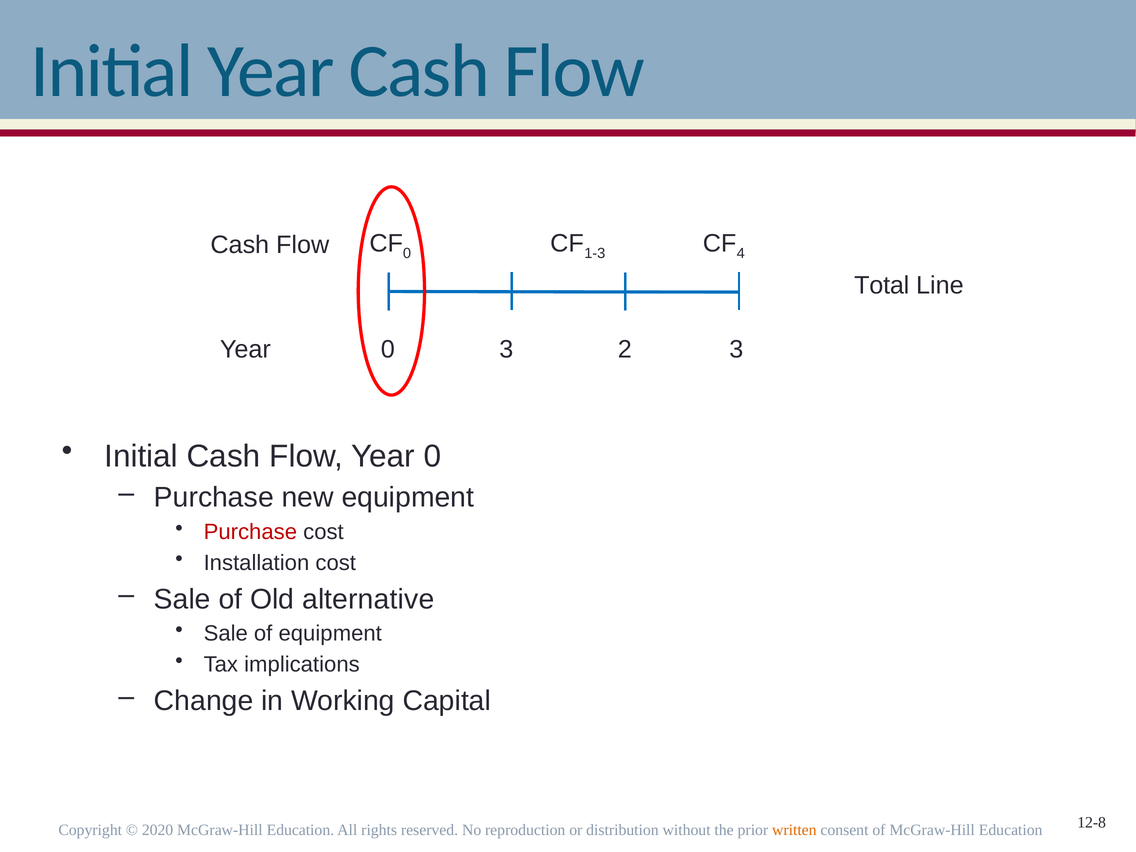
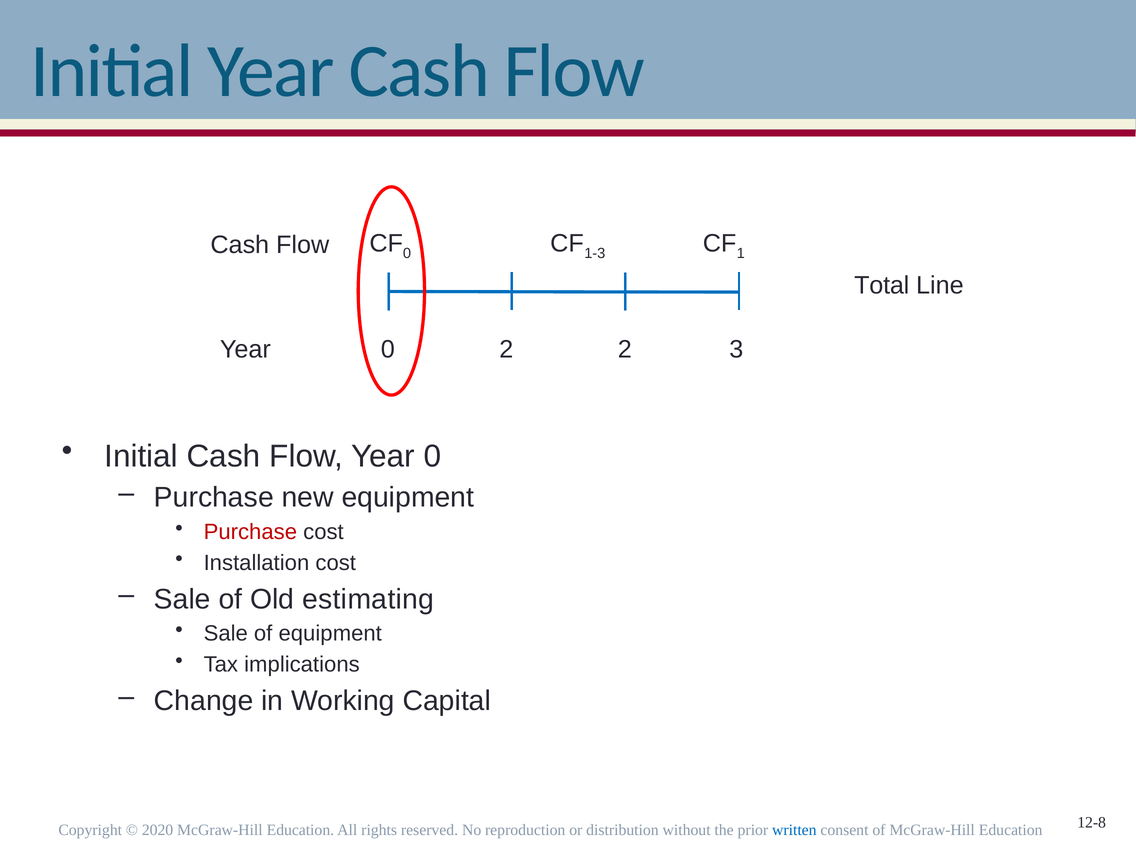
4: 4 -> 1
0 3: 3 -> 2
alternative: alternative -> estimating
written colour: orange -> blue
